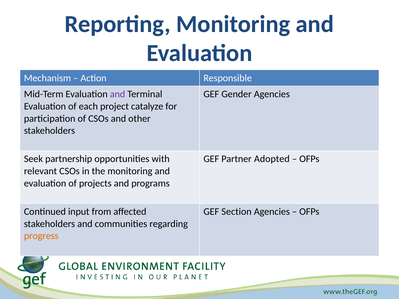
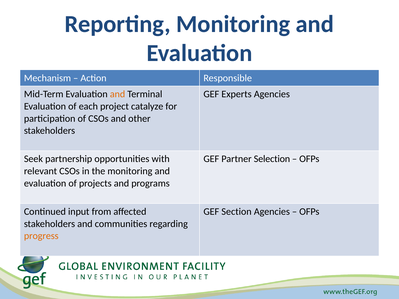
and at (118, 94) colour: purple -> orange
Gender: Gender -> Experts
Adopted: Adopted -> Selection
